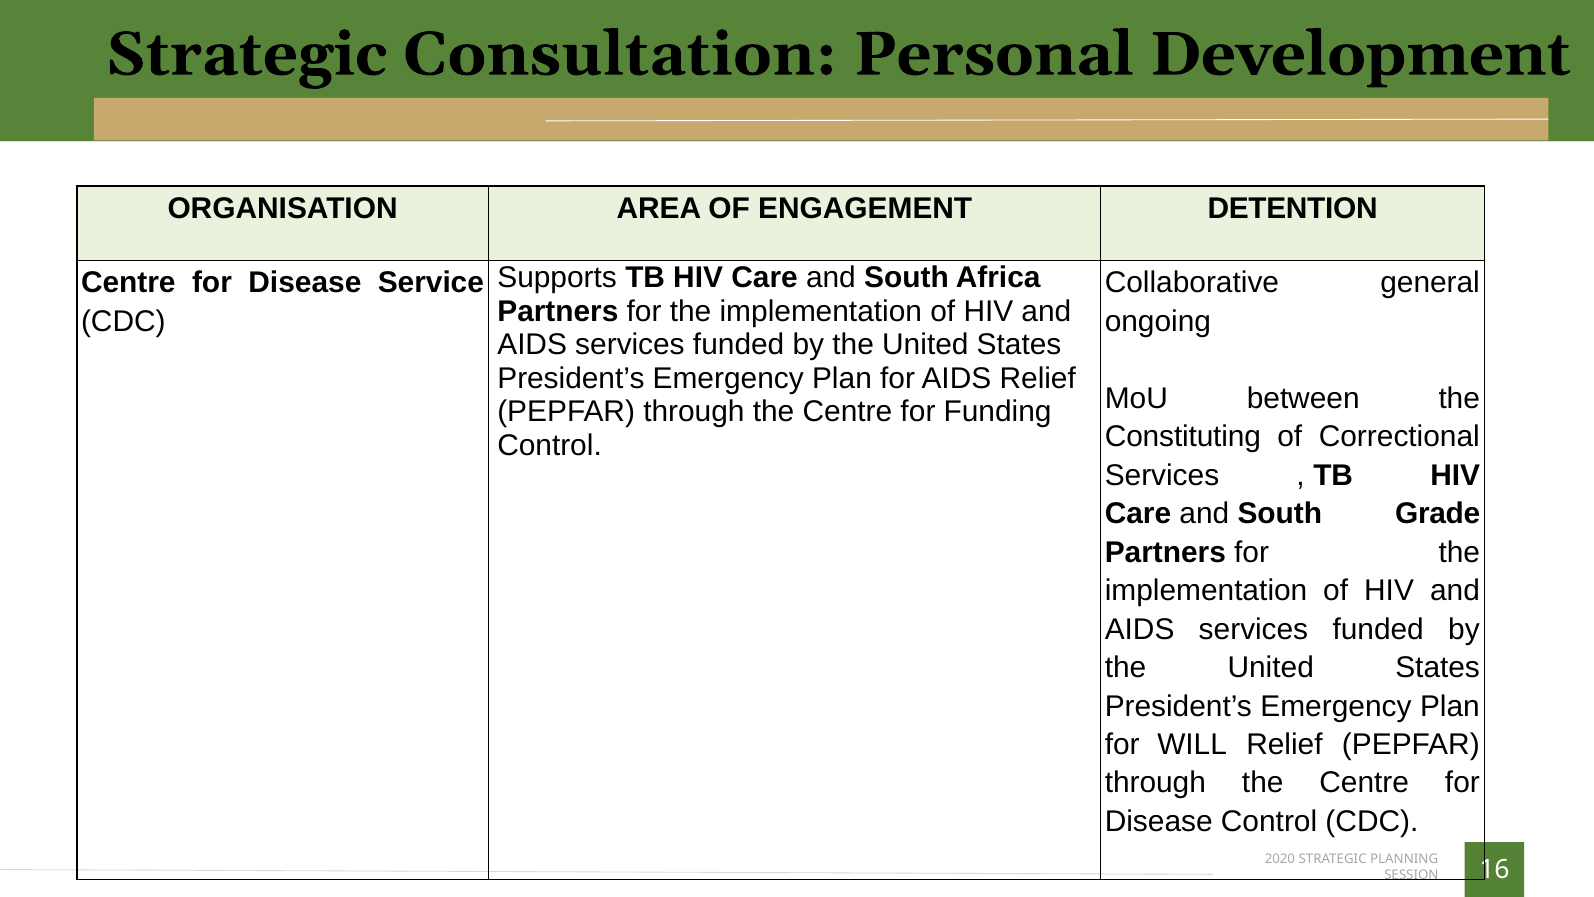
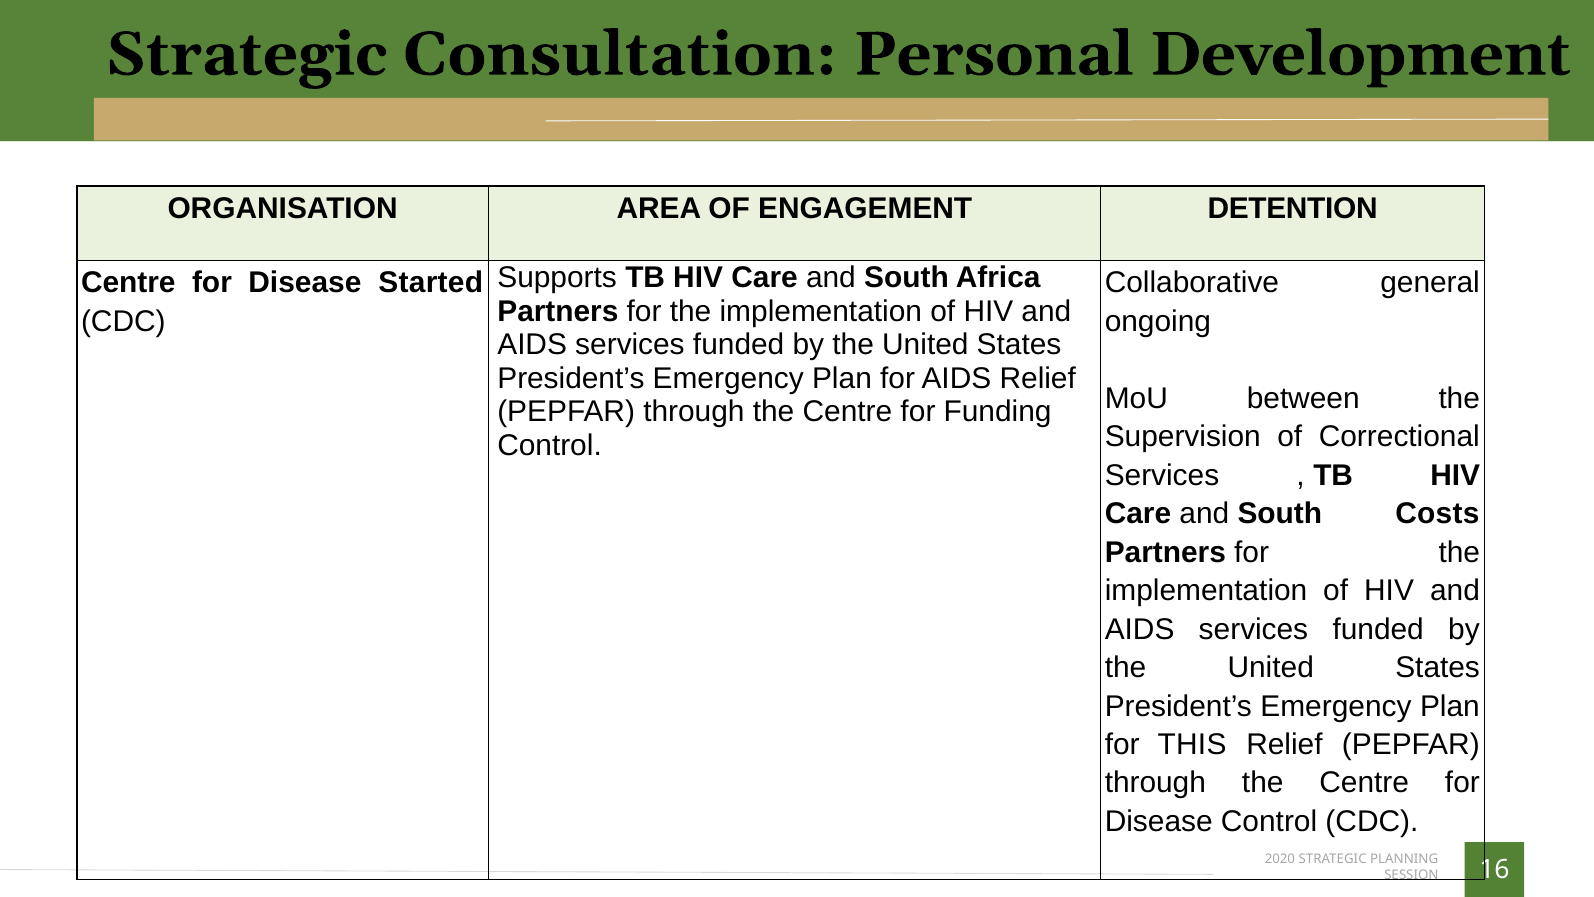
Service: Service -> Started
Constituting: Constituting -> Supervision
Grade: Grade -> Costs
WILL: WILL -> THIS
